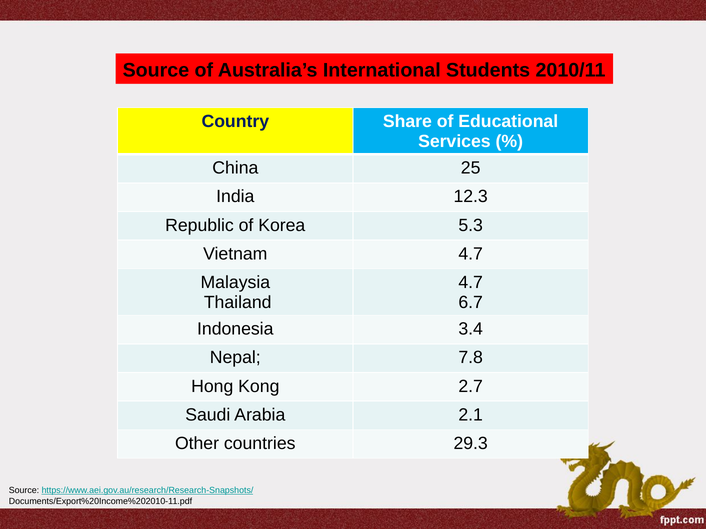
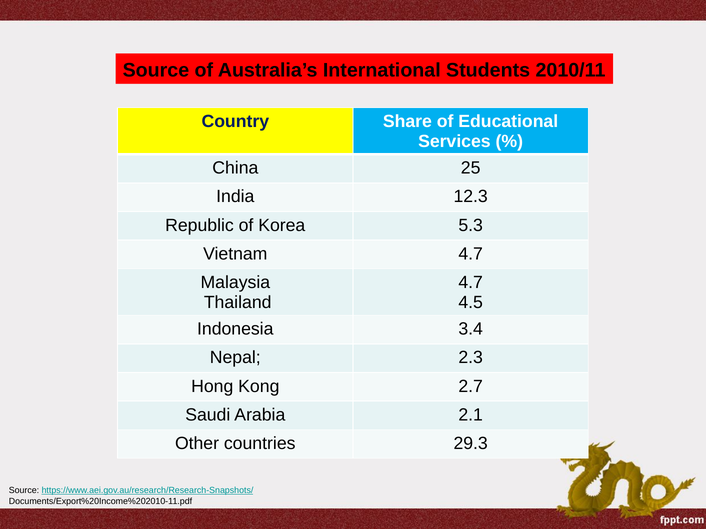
6.7: 6.7 -> 4.5
7.8: 7.8 -> 2.3
